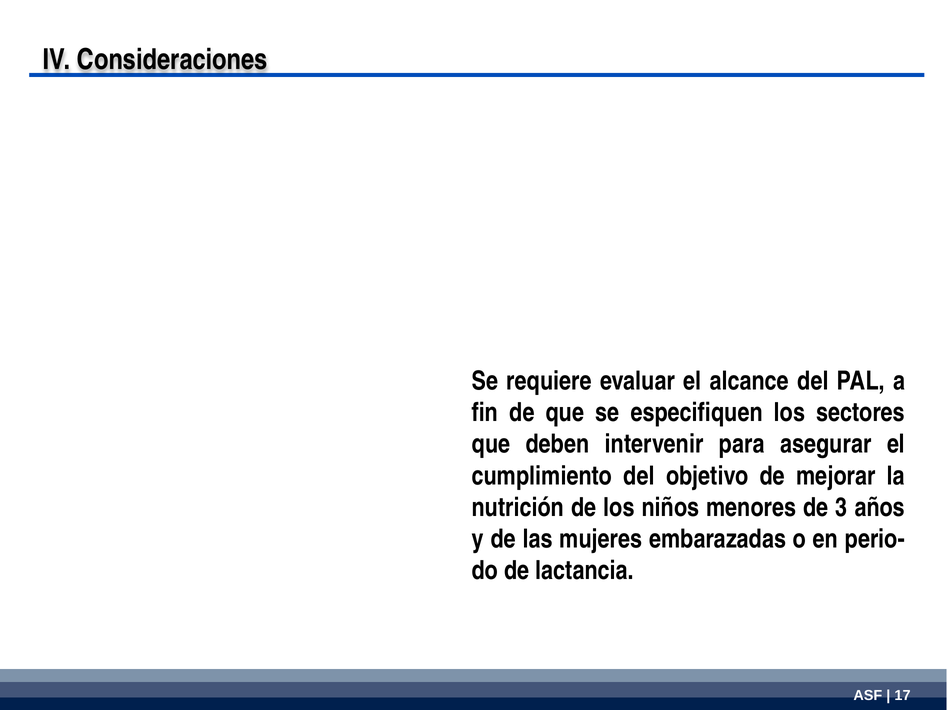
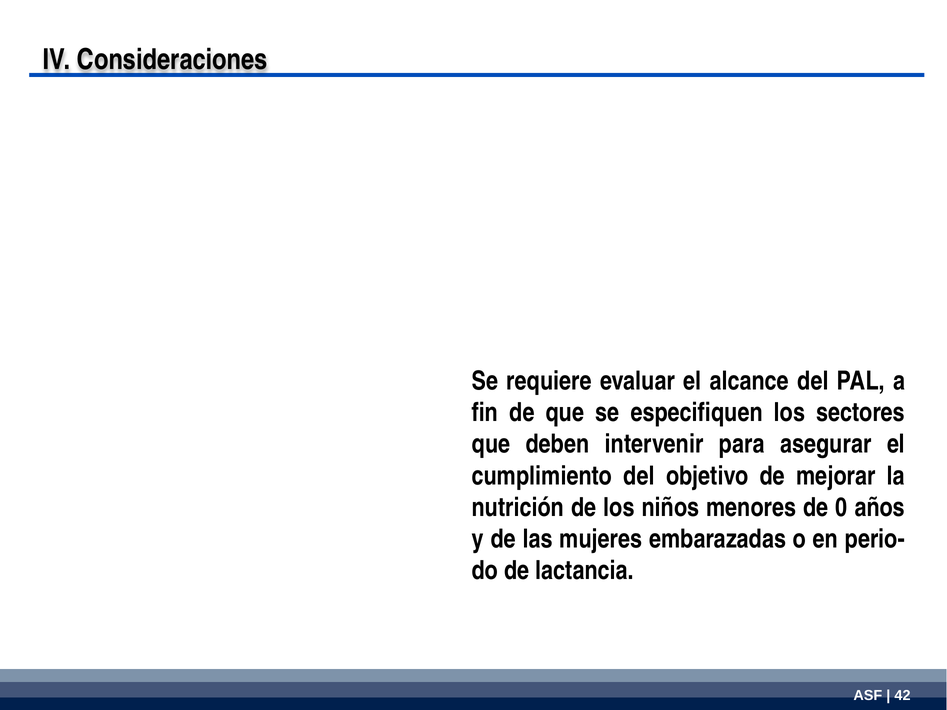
3: 3 -> 0
17: 17 -> 42
